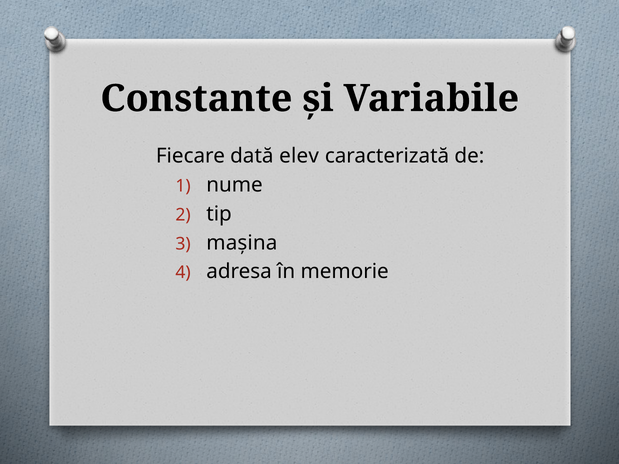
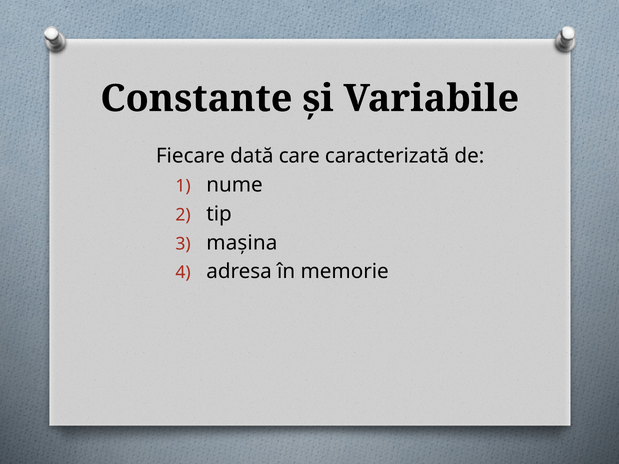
elev: elev -> care
